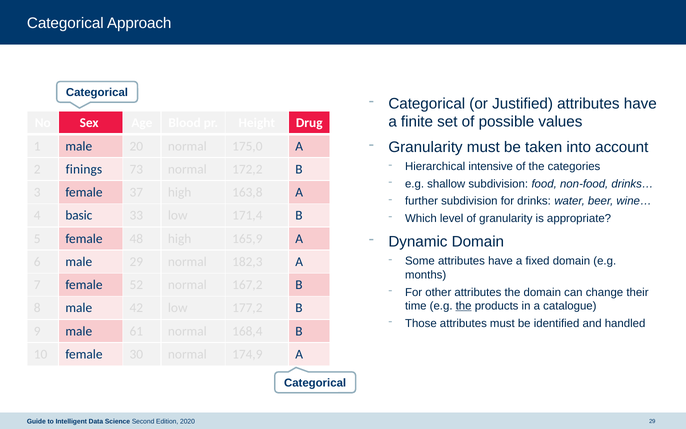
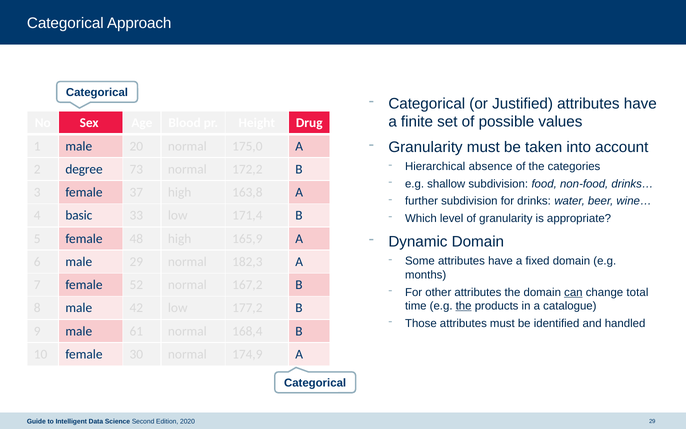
intensive: intensive -> absence
finings: finings -> degree
can underline: none -> present
their: their -> total
